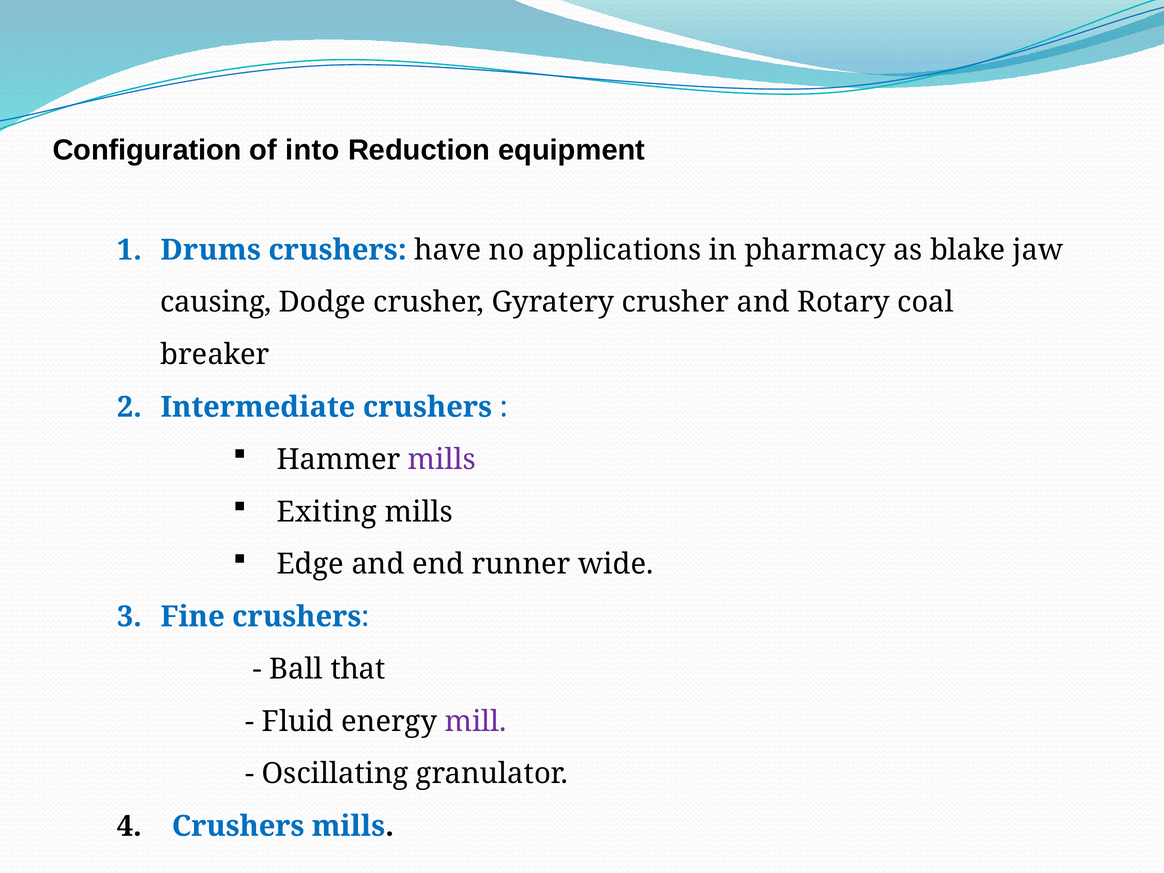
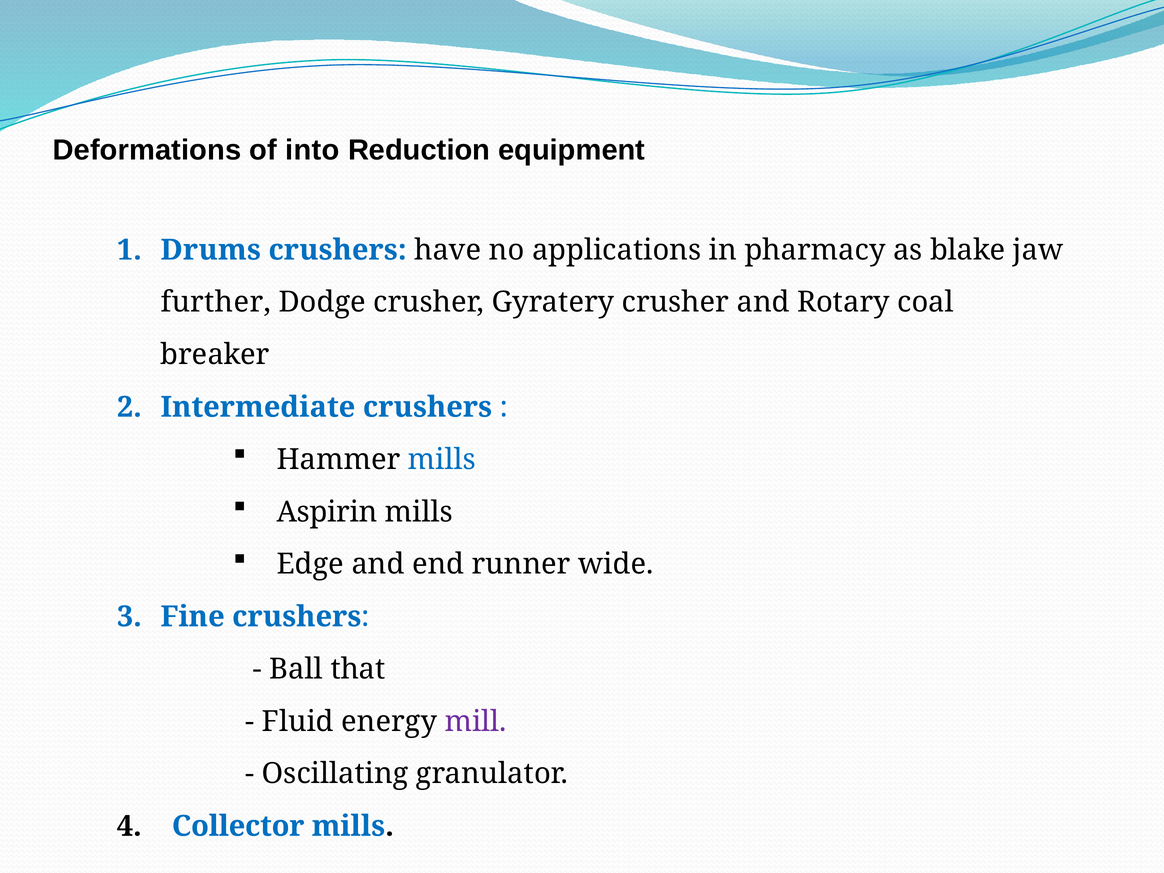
Configuration: Configuration -> Deformations
causing: causing -> further
mills at (442, 460) colour: purple -> blue
Exiting: Exiting -> Aspirin
4 Crushers: Crushers -> Collector
